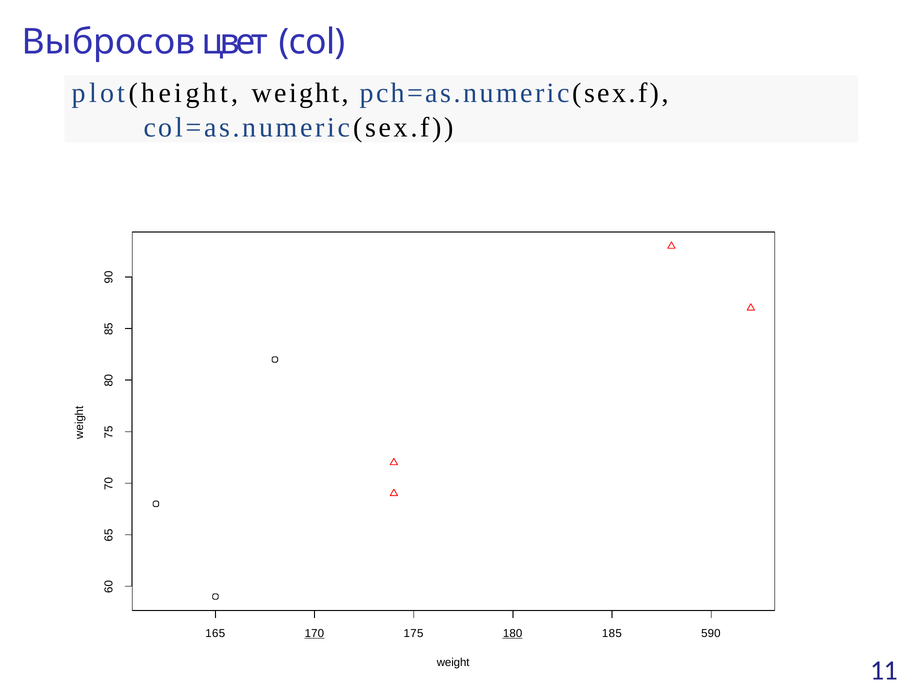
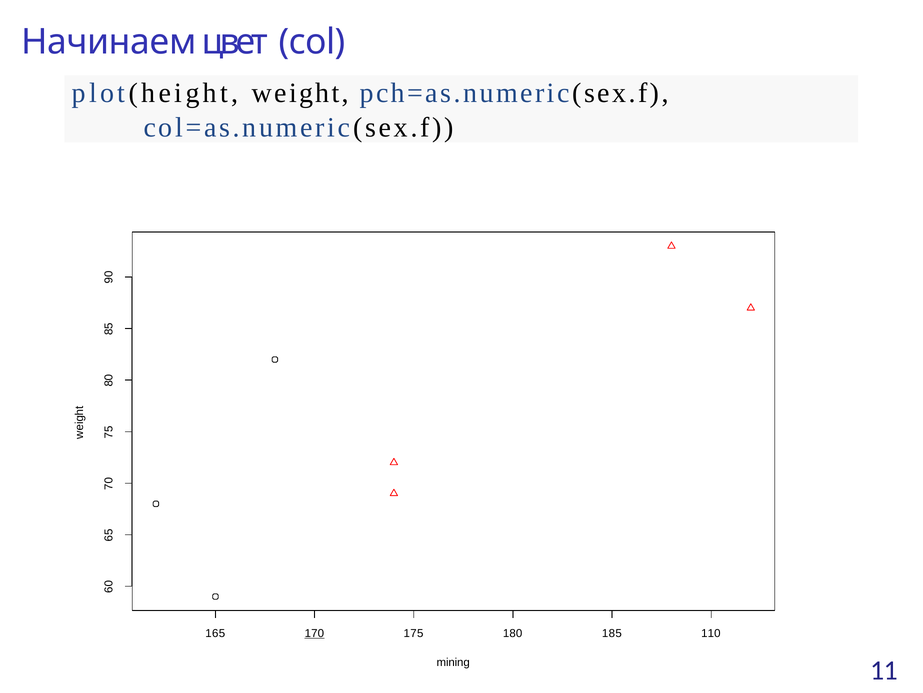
Выбросов: Выбросов -> Начинаем
180 underline: present -> none
590: 590 -> 110
weight at (453, 663): weight -> mining
